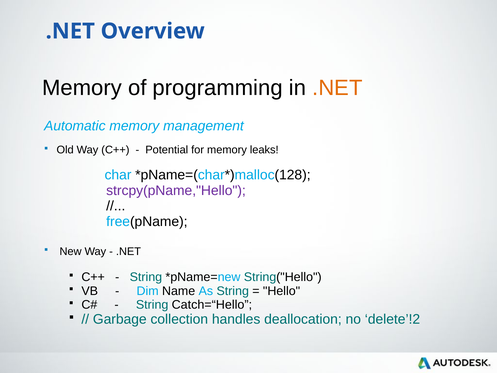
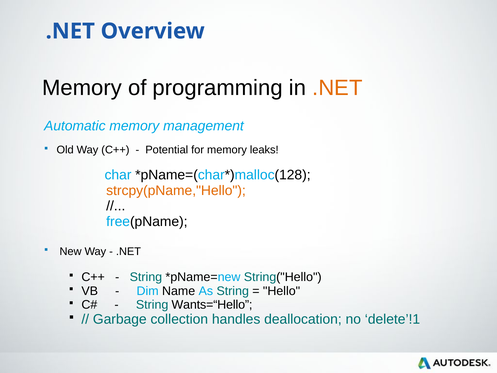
strcpy(pName,"Hello colour: purple -> orange
Catch=“Hello: Catch=“Hello -> Wants=“Hello
delete’!2: delete’!2 -> delete’!1
